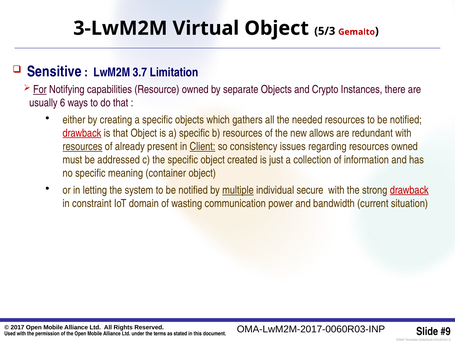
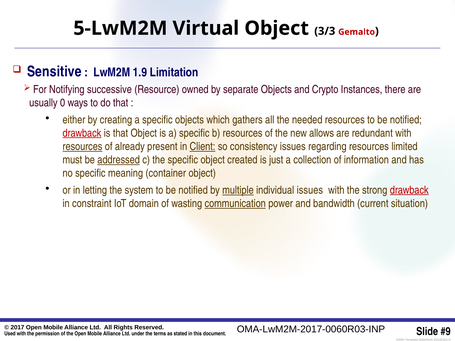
3-LwM2M: 3-LwM2M -> 5-LwM2M
5/3: 5/3 -> 3/3
3.7: 3.7 -> 1.9
For underline: present -> none
capabilities: capabilities -> successive
6: 6 -> 0
resources owned: owned -> limited
addressed underline: none -> present
individual secure: secure -> issues
communication underline: none -> present
